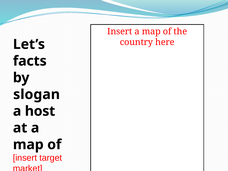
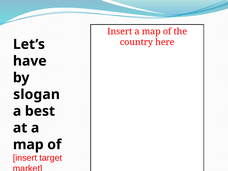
facts: facts -> have
host: host -> best
